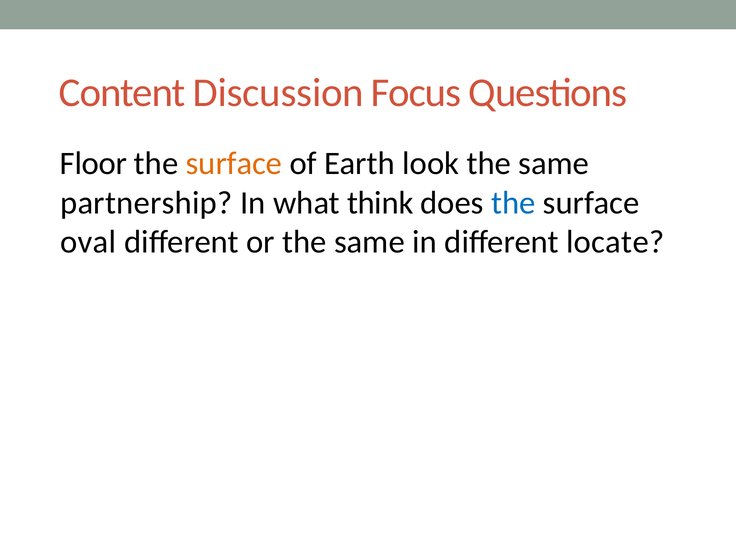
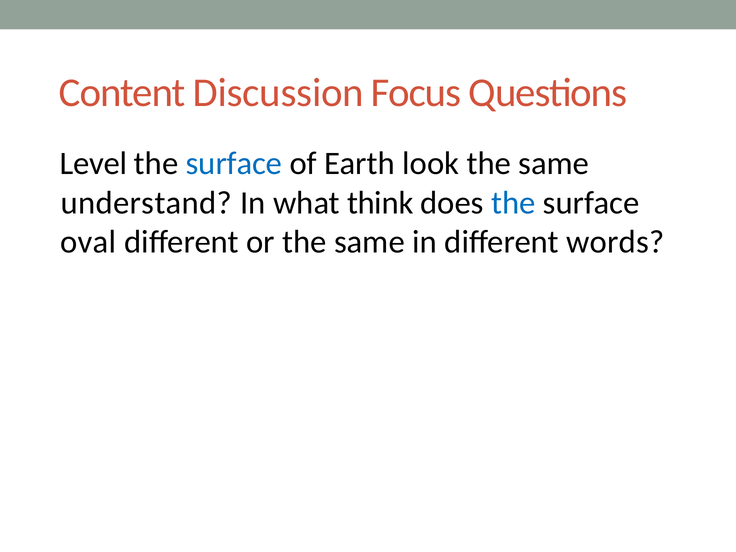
Floor: Floor -> Level
surface at (234, 163) colour: orange -> blue
partnership: partnership -> understand
locate: locate -> words
